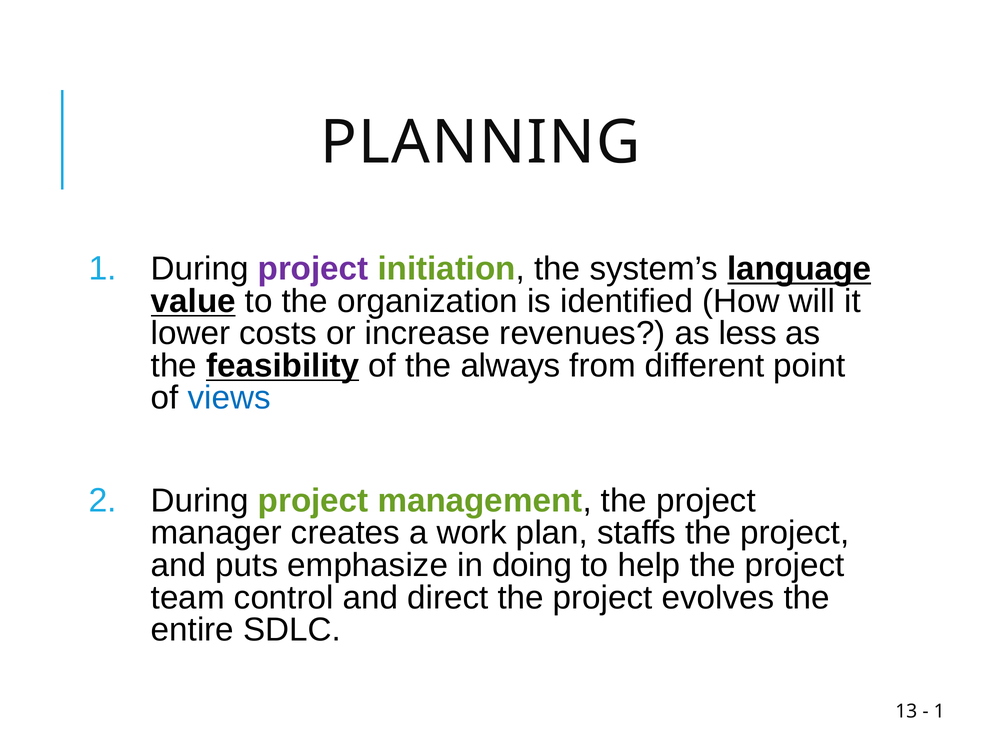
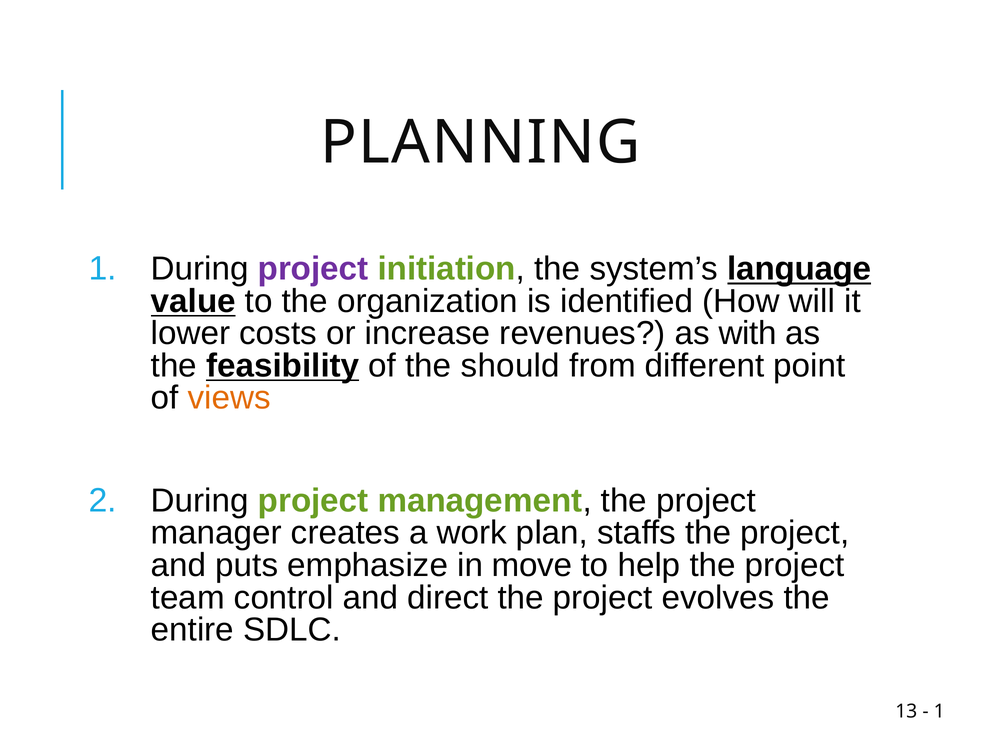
less: less -> with
always: always -> should
views colour: blue -> orange
doing: doing -> move
